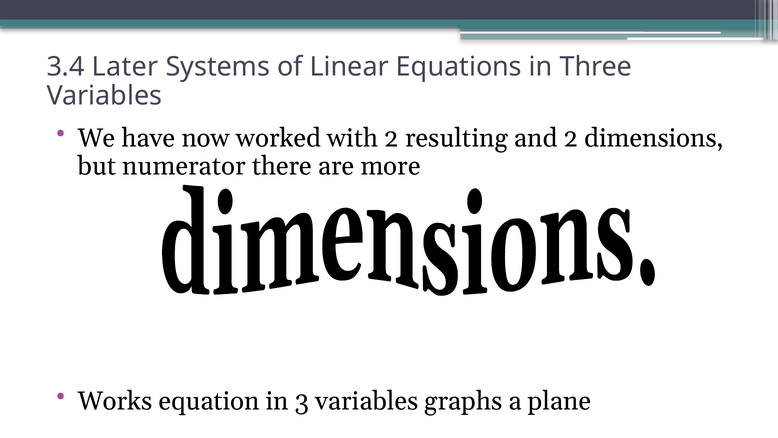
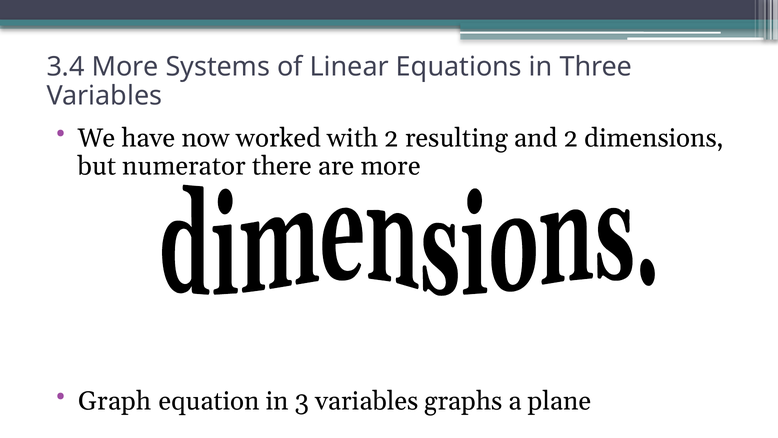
3.4 Later: Later -> More
Works: Works -> Graph
